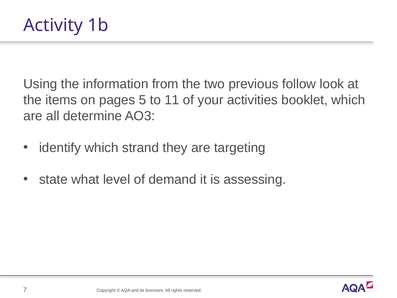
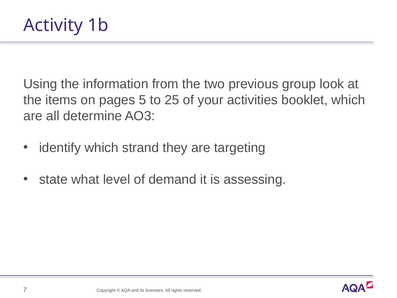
follow: follow -> group
11: 11 -> 25
